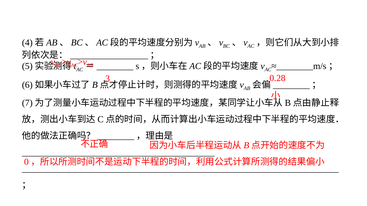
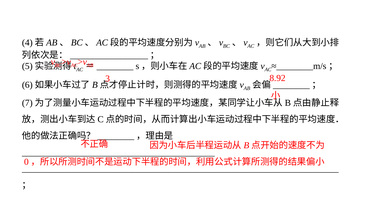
0.28: 0.28 -> 8.92
